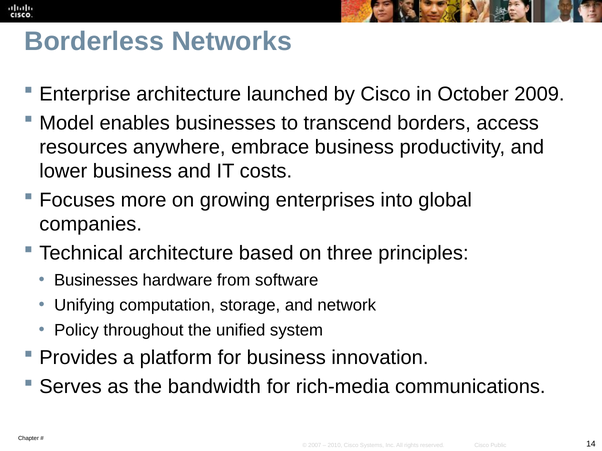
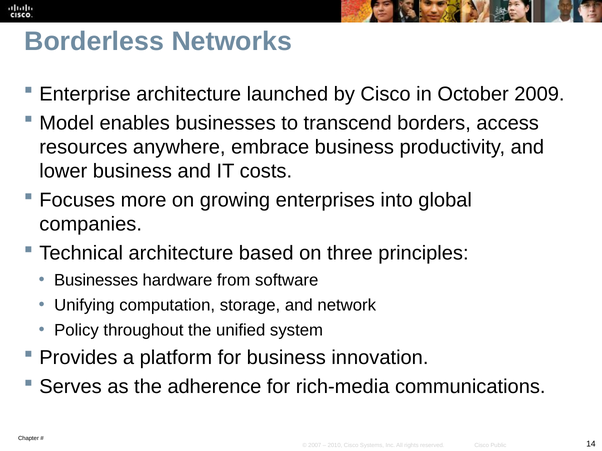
bandwidth: bandwidth -> adherence
